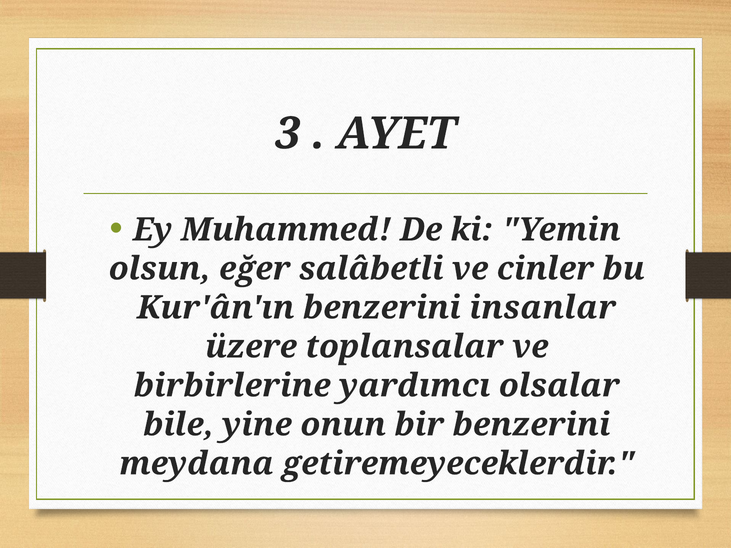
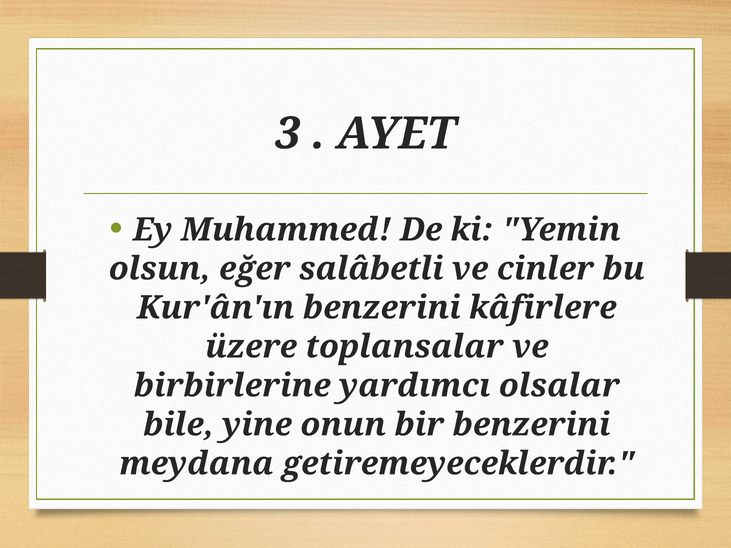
insanlar: insanlar -> kâfirlere
